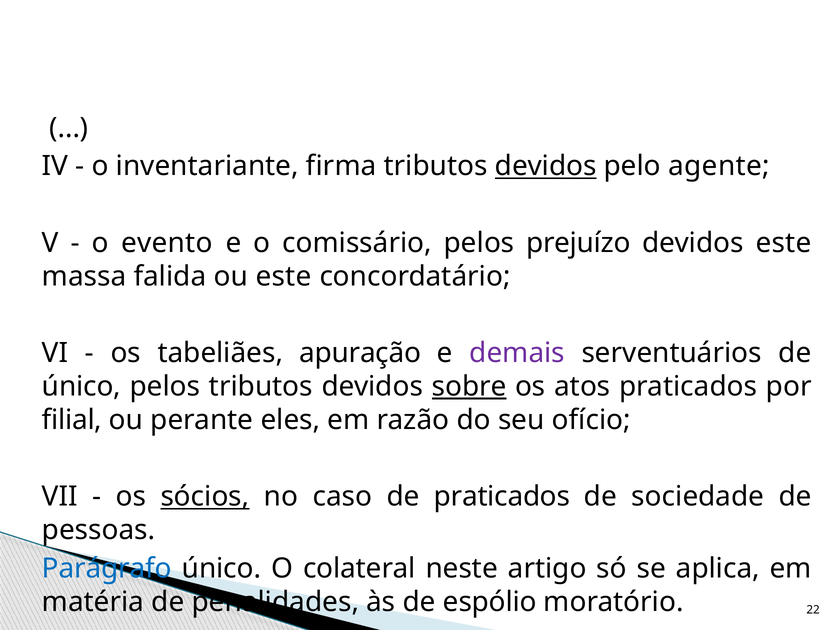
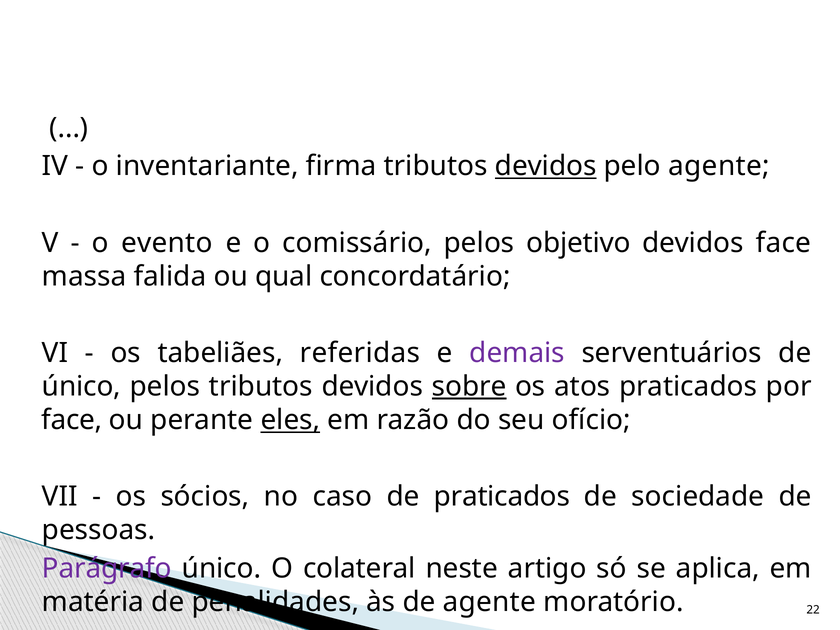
prejuízo: prejuízo -> objetivo
devidos este: este -> face
ou este: este -> qual
apuração: apuração -> referidas
filial at (72, 420): filial -> face
eles underline: none -> present
sócios underline: present -> none
Parágrafo colour: blue -> purple
de espólio: espólio -> agente
